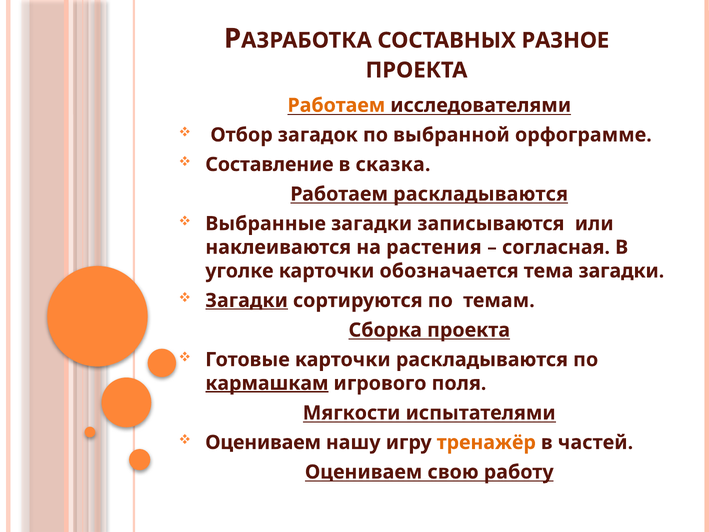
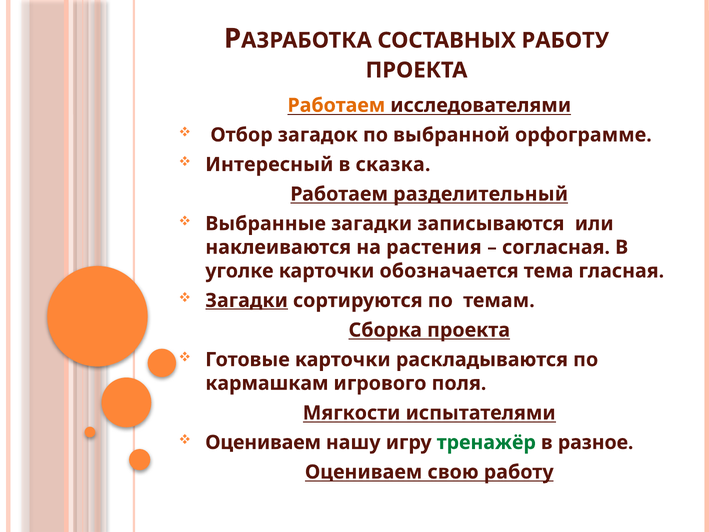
СОСТАВНЫХ РАЗНОЕ: РАЗНОЕ -> РАБОТУ
Составление: Составление -> Интересный
Работаем раскладываются: раскладываются -> разделительный
тема загадки: загадки -> гласная
кармашкам underline: present -> none
тренажёр colour: orange -> green
частей: частей -> разное
